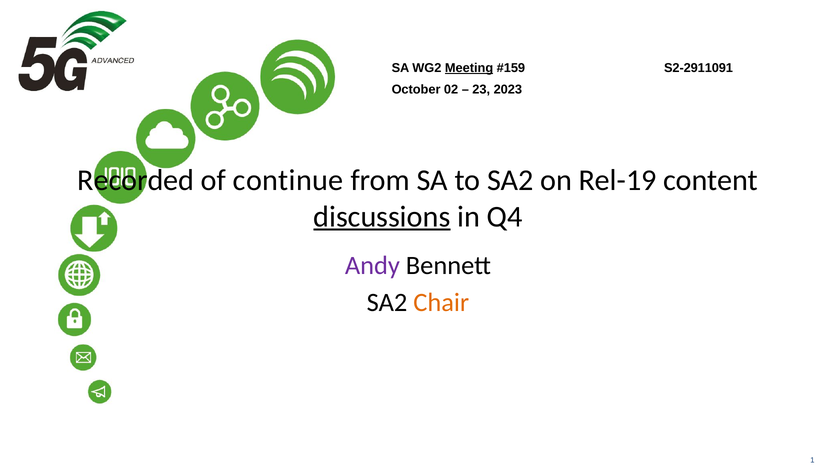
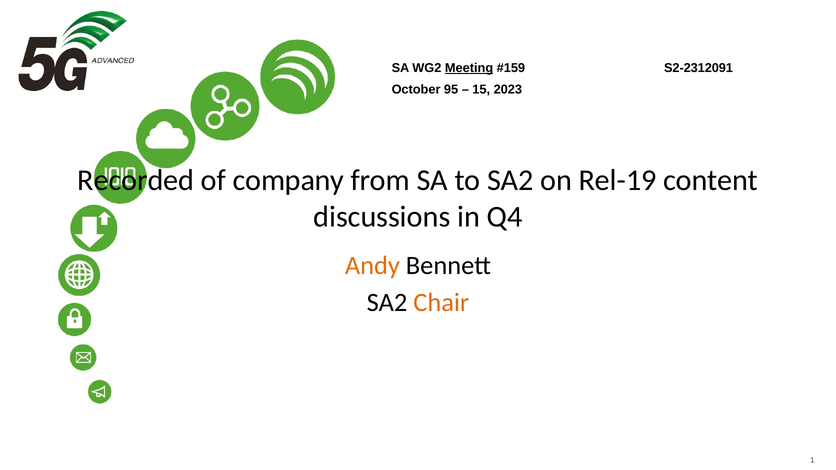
S2-2911091: S2-2911091 -> S2-2312091
02: 02 -> 95
23: 23 -> 15
continue: continue -> company
discussions underline: present -> none
Andy colour: purple -> orange
